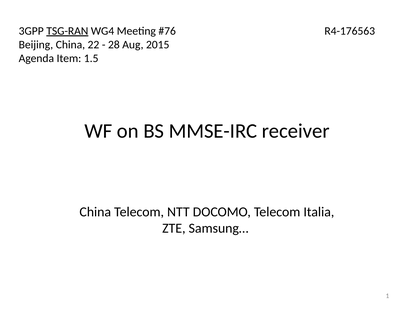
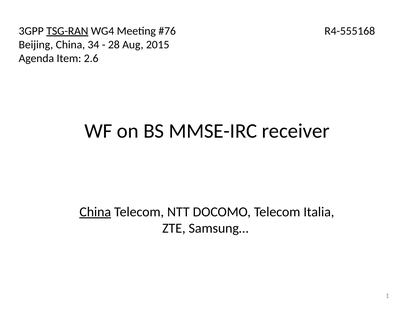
R4-176563: R4-176563 -> R4-555168
22: 22 -> 34
1.5: 1.5 -> 2.6
China at (95, 212) underline: none -> present
